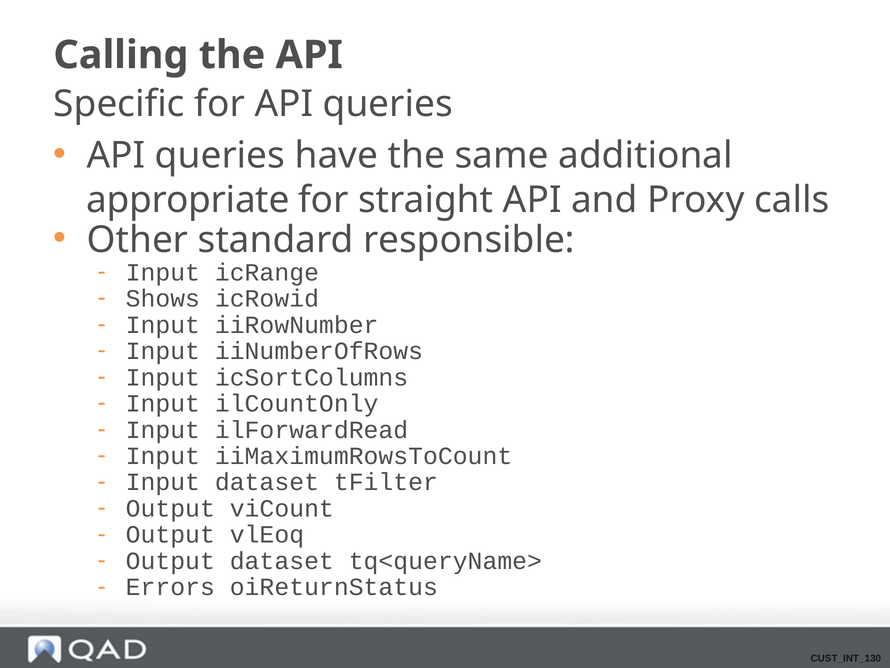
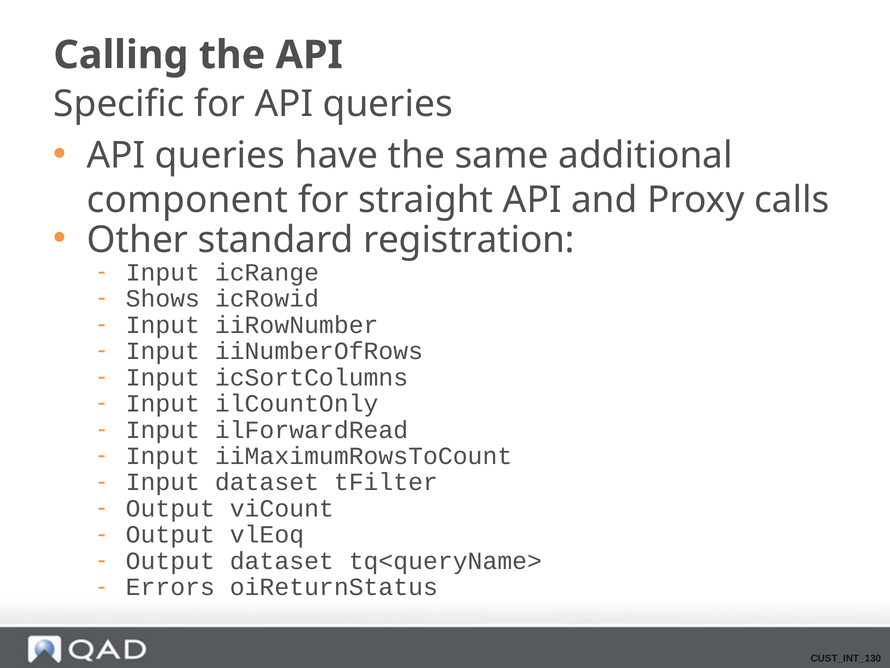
appropriate: appropriate -> component
responsible: responsible -> registration
